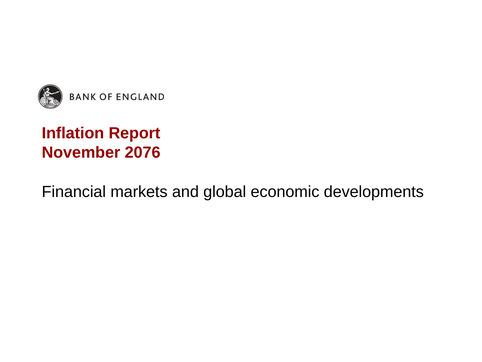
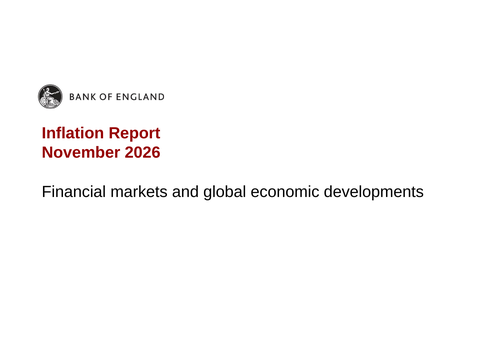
2076: 2076 -> 2026
